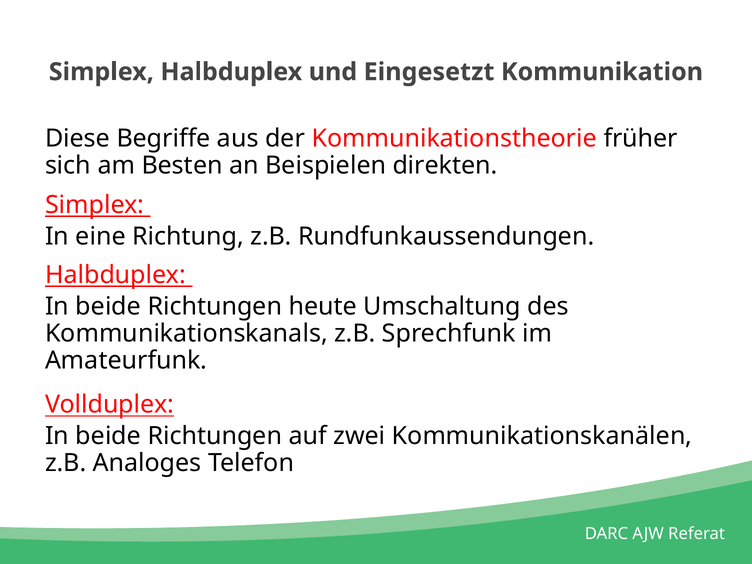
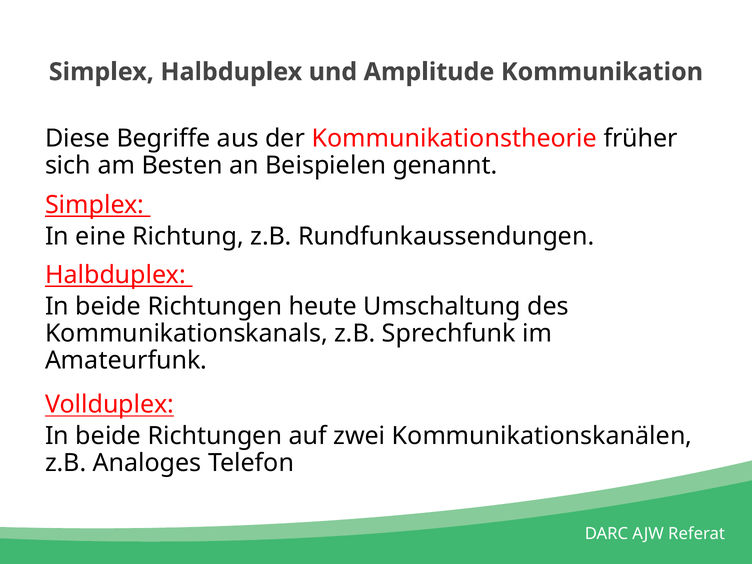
Eingesetzt: Eingesetzt -> Amplitude
direkten: direkten -> genannt
